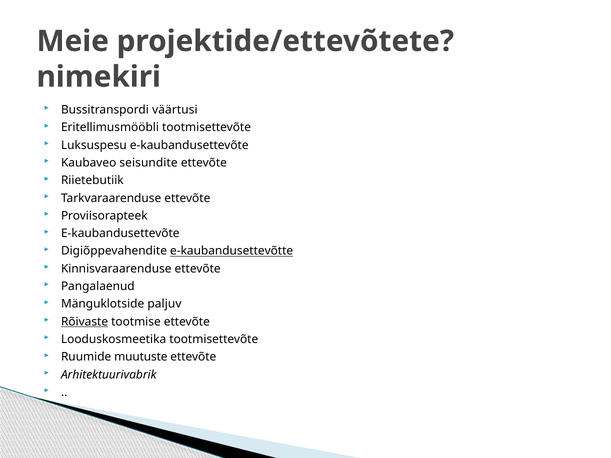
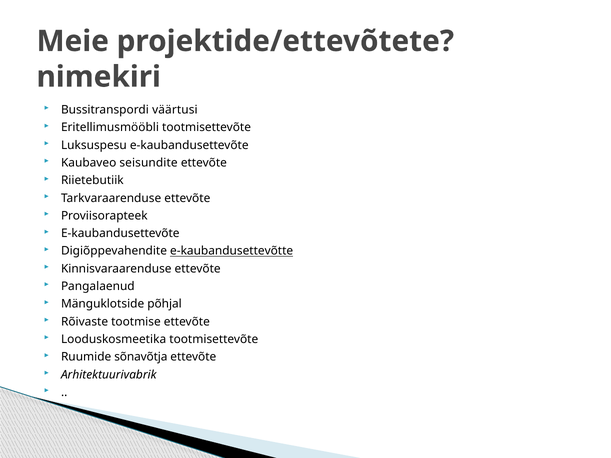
paljuv: paljuv -> põhjal
Rõivaste underline: present -> none
muutuste: muutuste -> sõnavõtja
